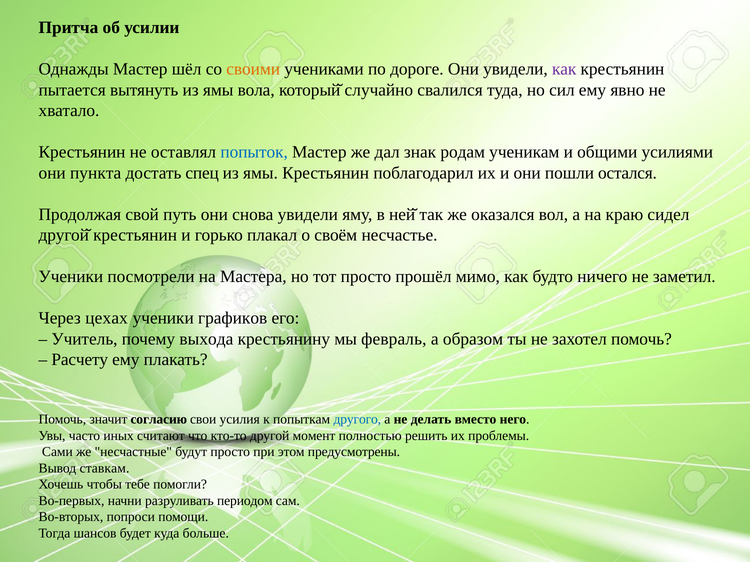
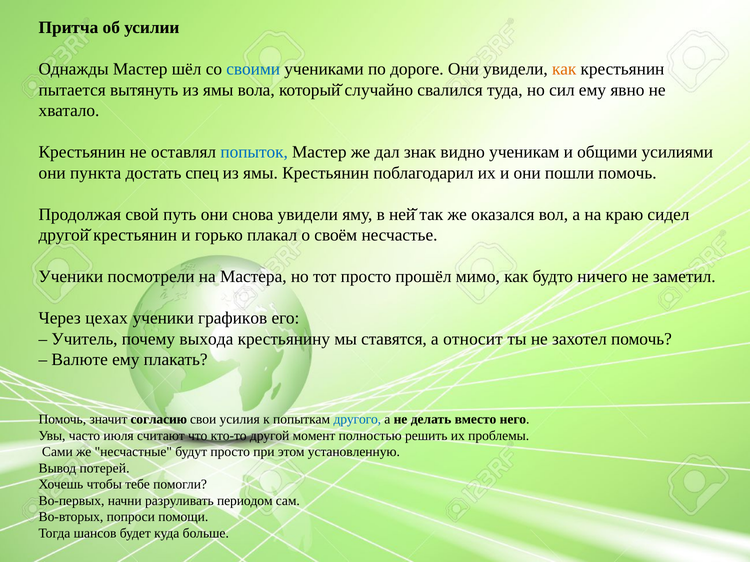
своими colour: orange -> blue
как at (564, 69) colour: purple -> orange
родам: родам -> видно
пошли остался: остался -> помочь
февраль: февраль -> ставятся
образом: образом -> относит
Расчету: Расчету -> Валюте
иных: иных -> июля
предусмотрены: предусмотрены -> установленную
ставкам: ставкам -> потерей
